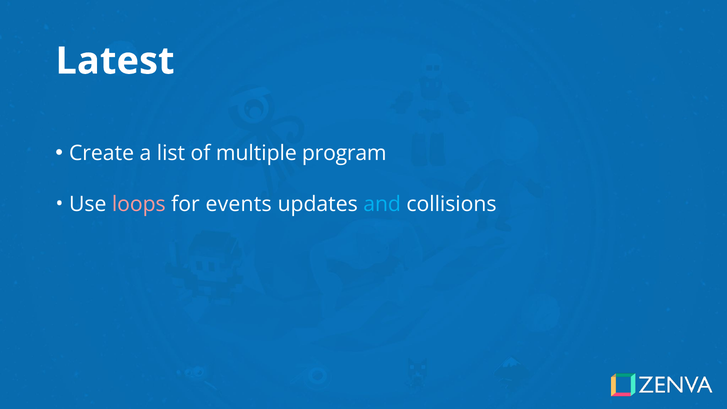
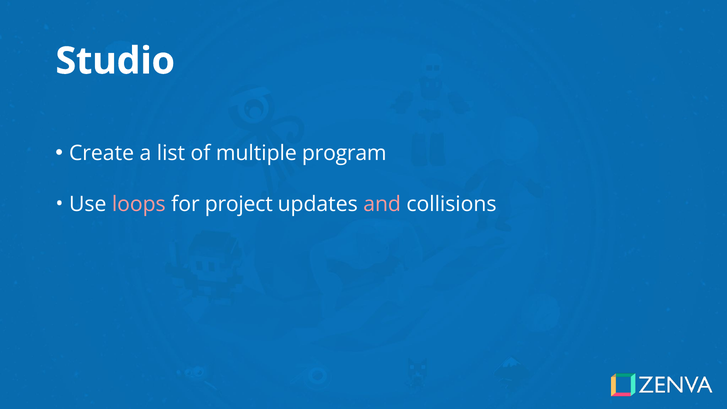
Latest: Latest -> Studio
events: events -> project
and colour: light blue -> pink
